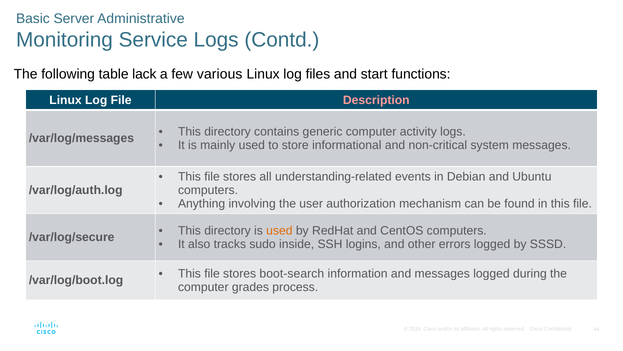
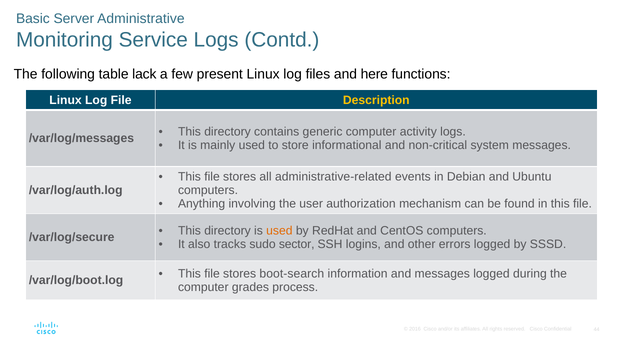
various: various -> present
start: start -> here
Description colour: pink -> yellow
understanding-related: understanding-related -> administrative-related
inside: inside -> sector
